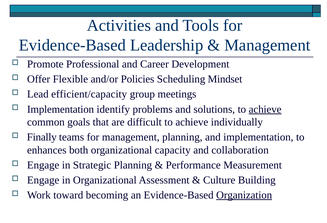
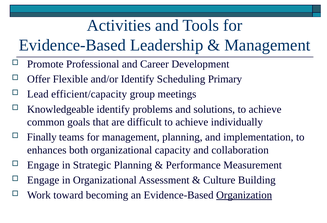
and/or Policies: Policies -> Identify
Mindset: Mindset -> Primary
Implementation at (61, 109): Implementation -> Knowledgeable
achieve at (265, 109) underline: present -> none
